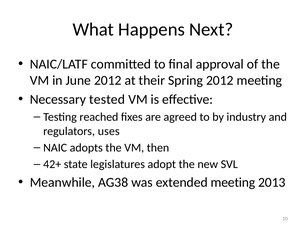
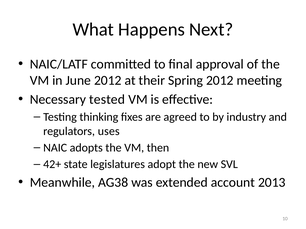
reached: reached -> thinking
extended meeting: meeting -> account
